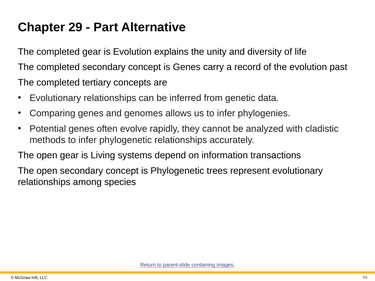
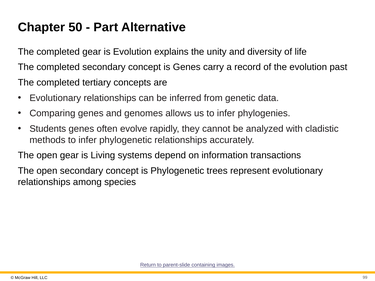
29: 29 -> 50
Potential: Potential -> Students
